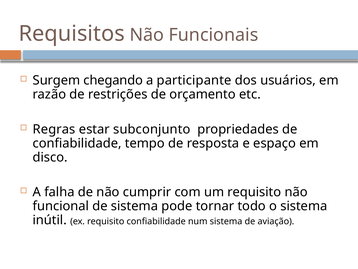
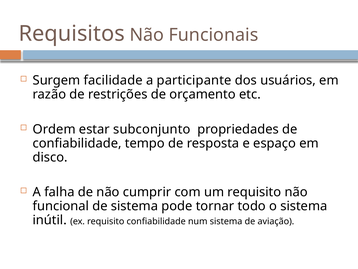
chegando: chegando -> facilidade
Regras: Regras -> Ordem
